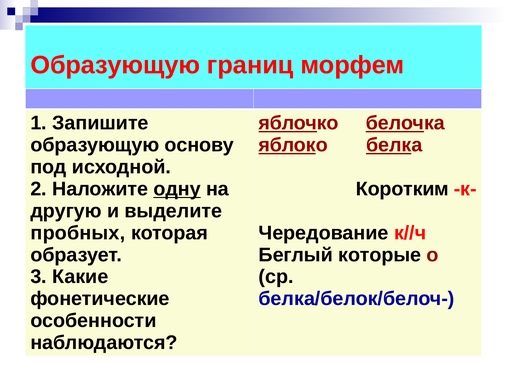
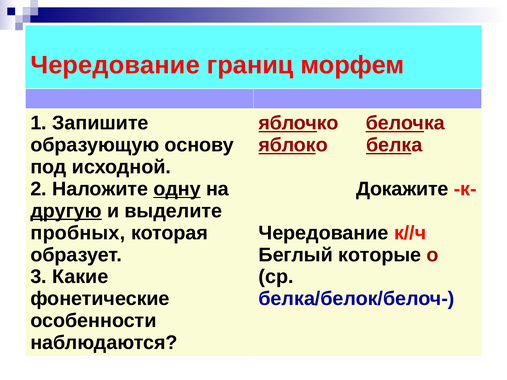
Образующую at (115, 65): Образующую -> Чередование
Коротким: Коротким -> Докажите
другую underline: none -> present
